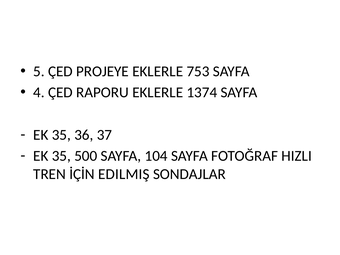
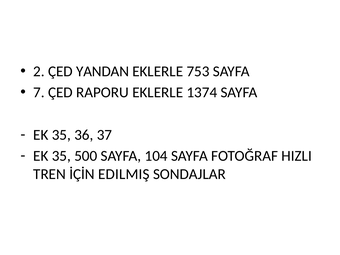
5: 5 -> 2
PROJEYE: PROJEYE -> YANDAN
4: 4 -> 7
